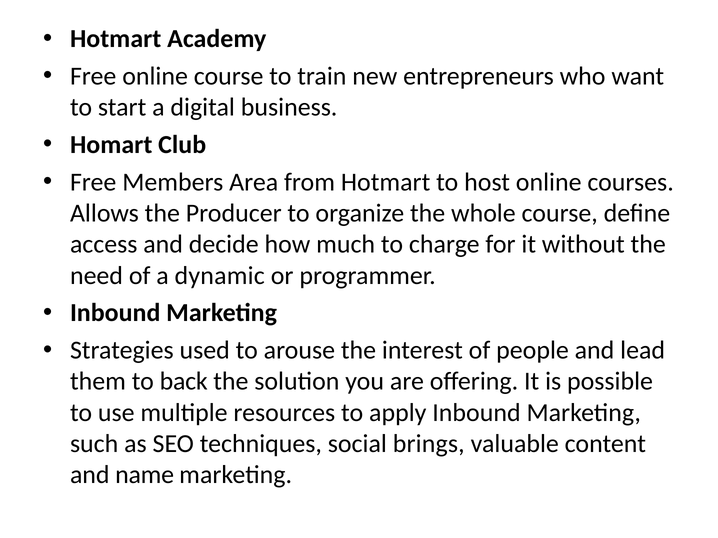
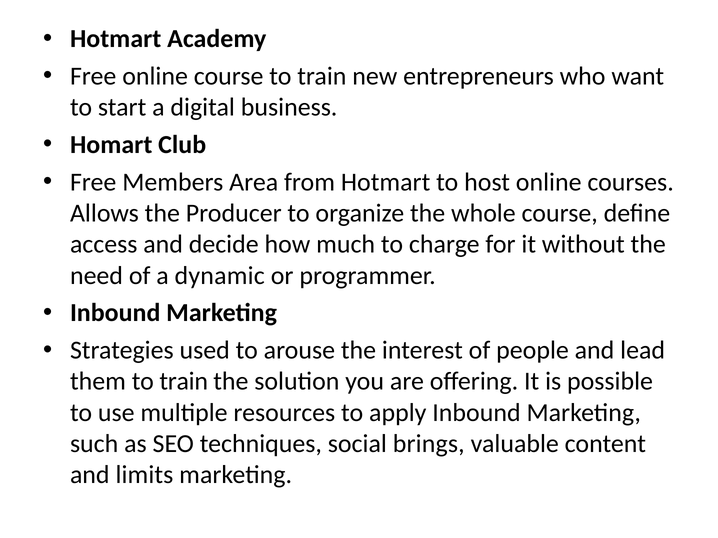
them to back: back -> train
name: name -> limits
